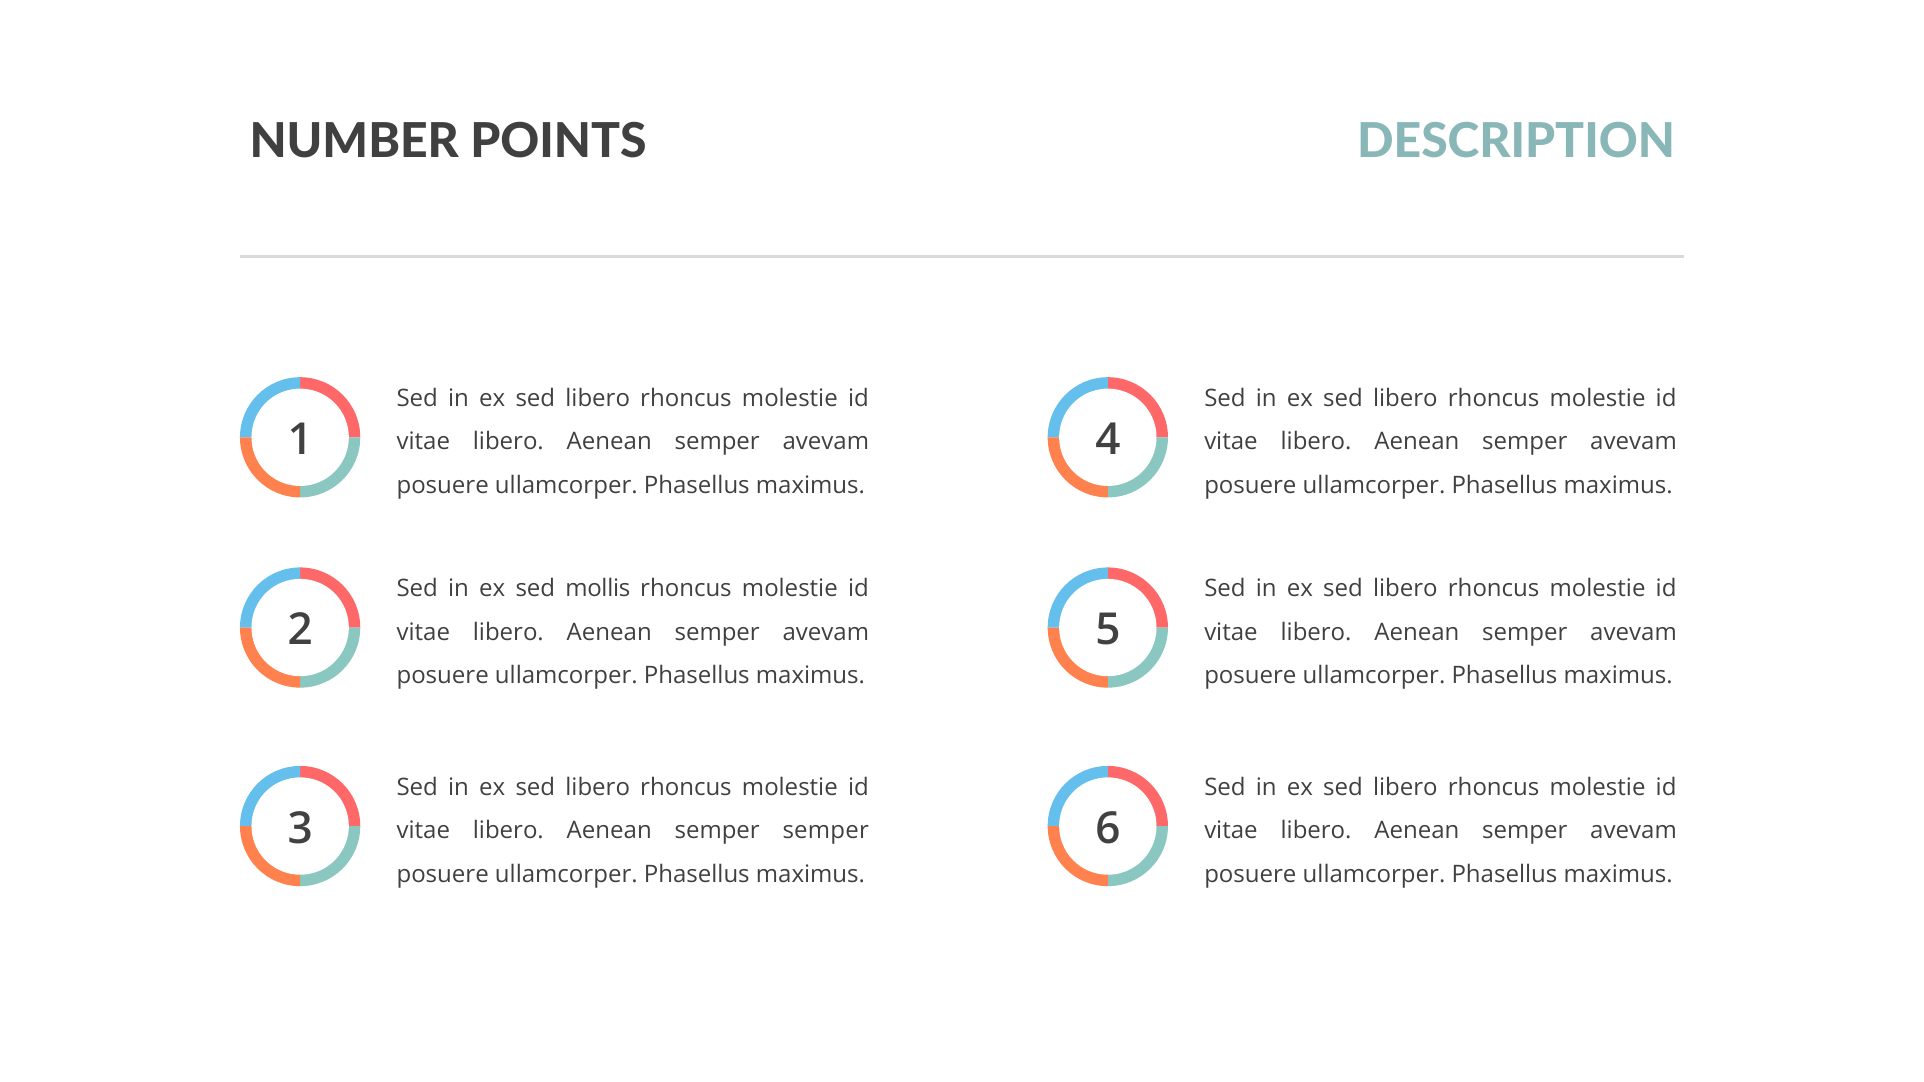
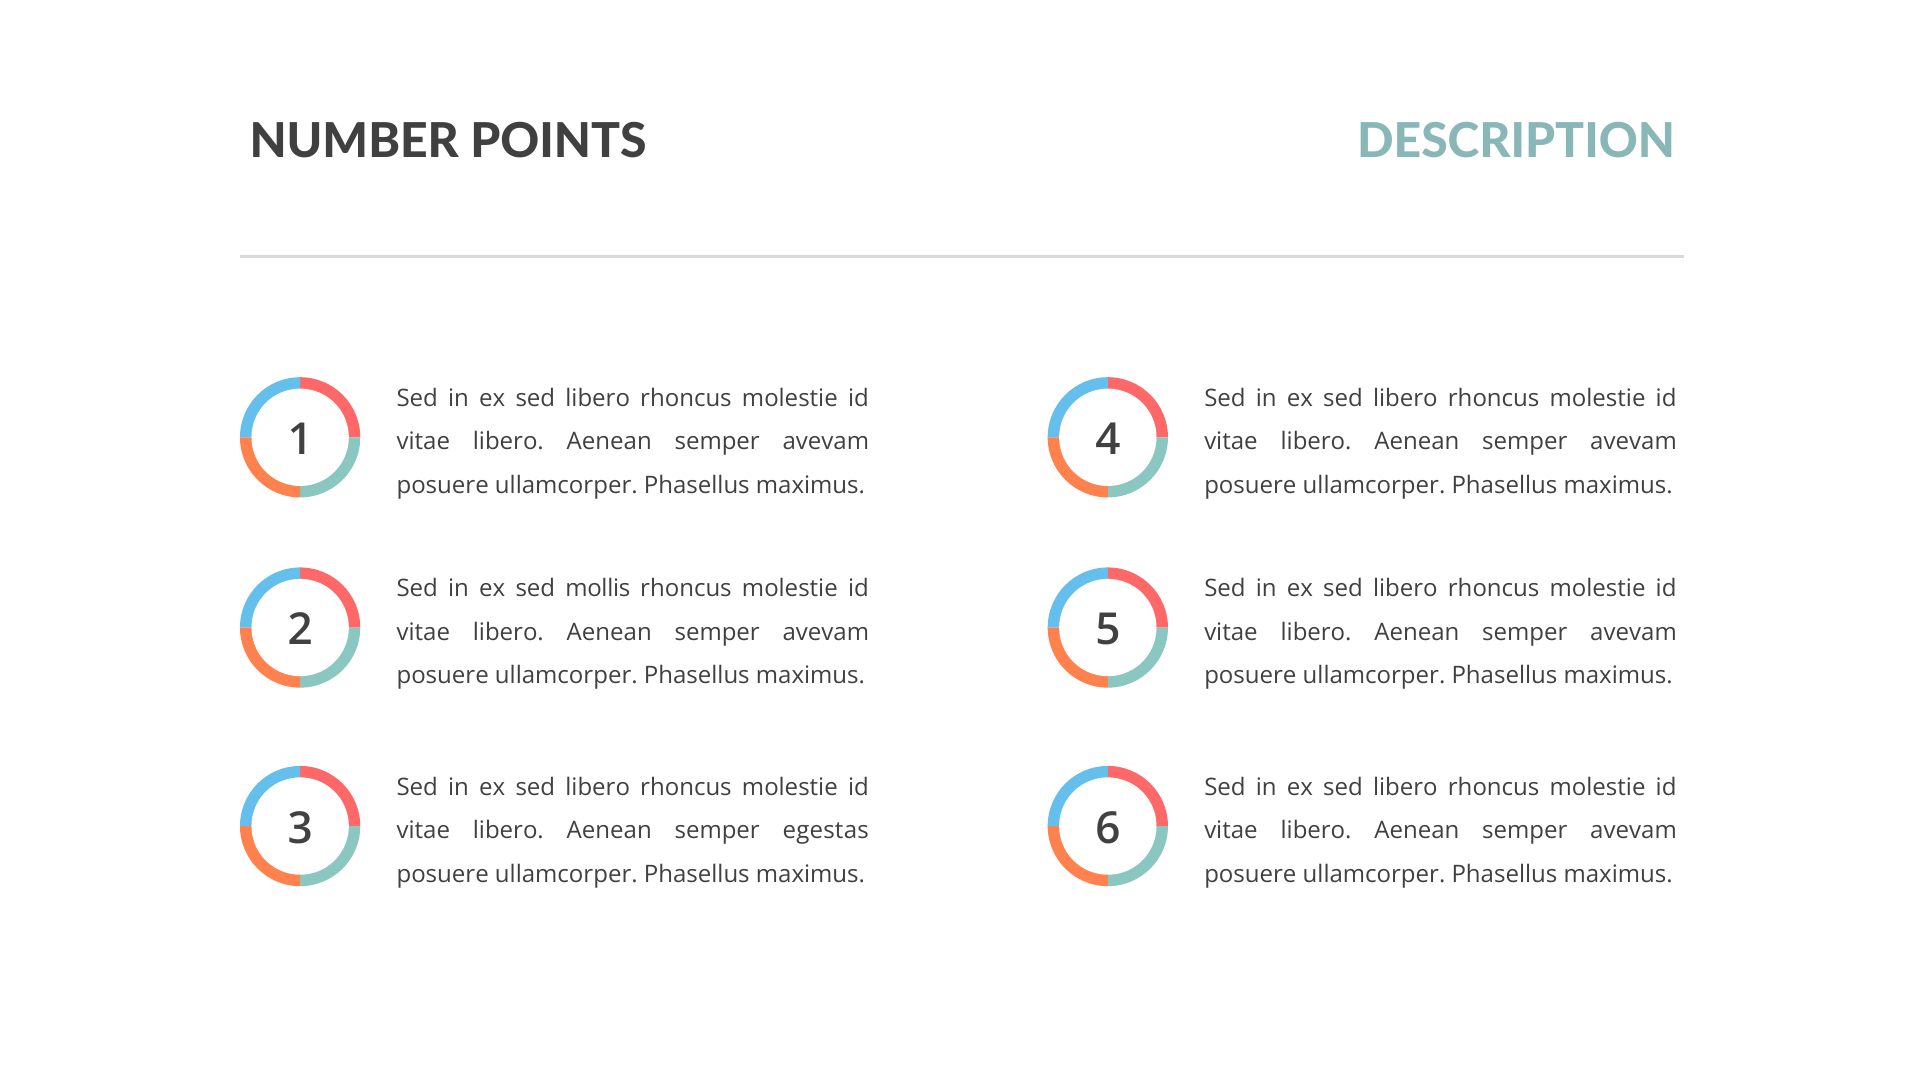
semper semper: semper -> egestas
